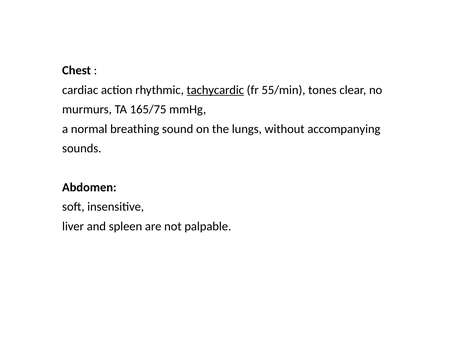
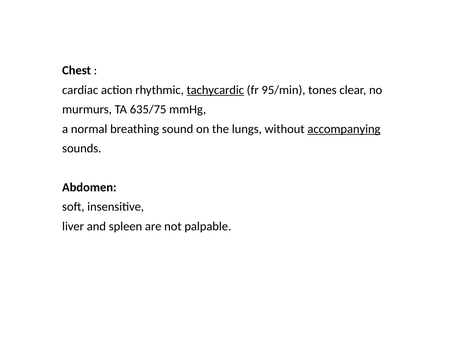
55/min: 55/min -> 95/min
165/75: 165/75 -> 635/75
accompanying underline: none -> present
